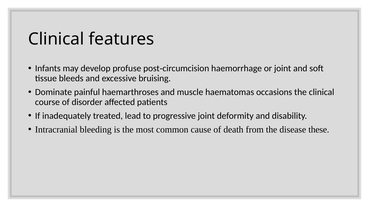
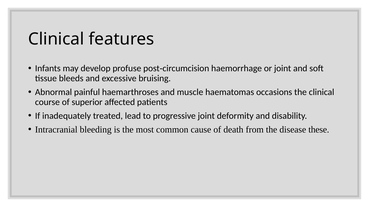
Dominate: Dominate -> Abnormal
disorder: disorder -> superior
